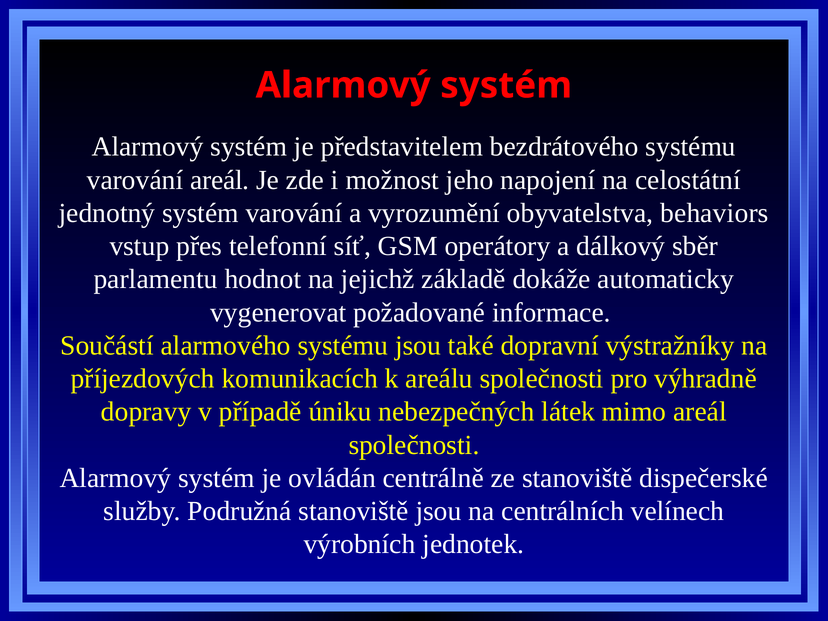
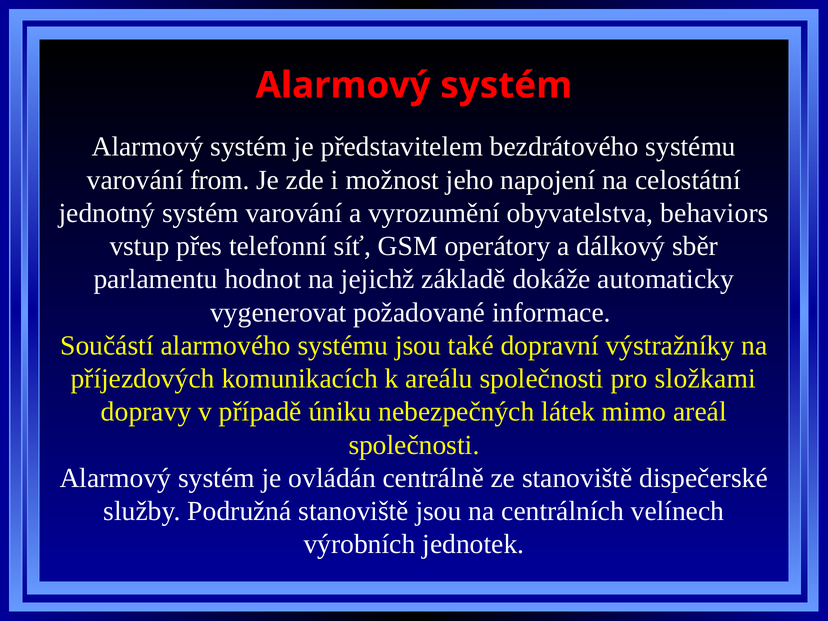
varování areál: areál -> from
výhradně: výhradně -> složkami
